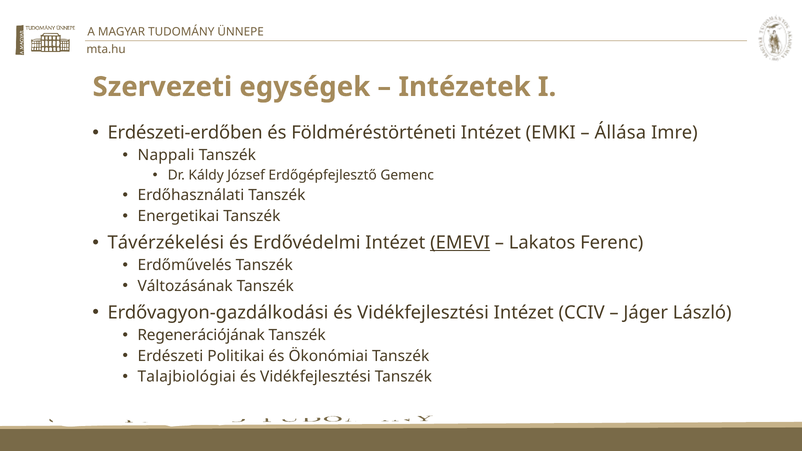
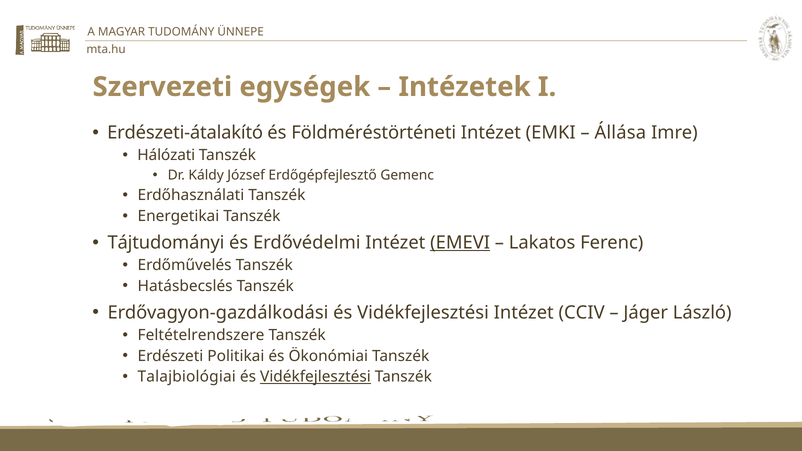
Erdészeti-erdőben: Erdészeti-erdőben -> Erdészeti-átalakító
Nappali: Nappali -> Hálózati
Távérzékelési: Távérzékelési -> Tájtudományi
Változásának: Változásának -> Hatásbecslés
Regenerációjának: Regenerációjának -> Feltételrendszere
Vidékfejlesztési at (315, 377) underline: none -> present
